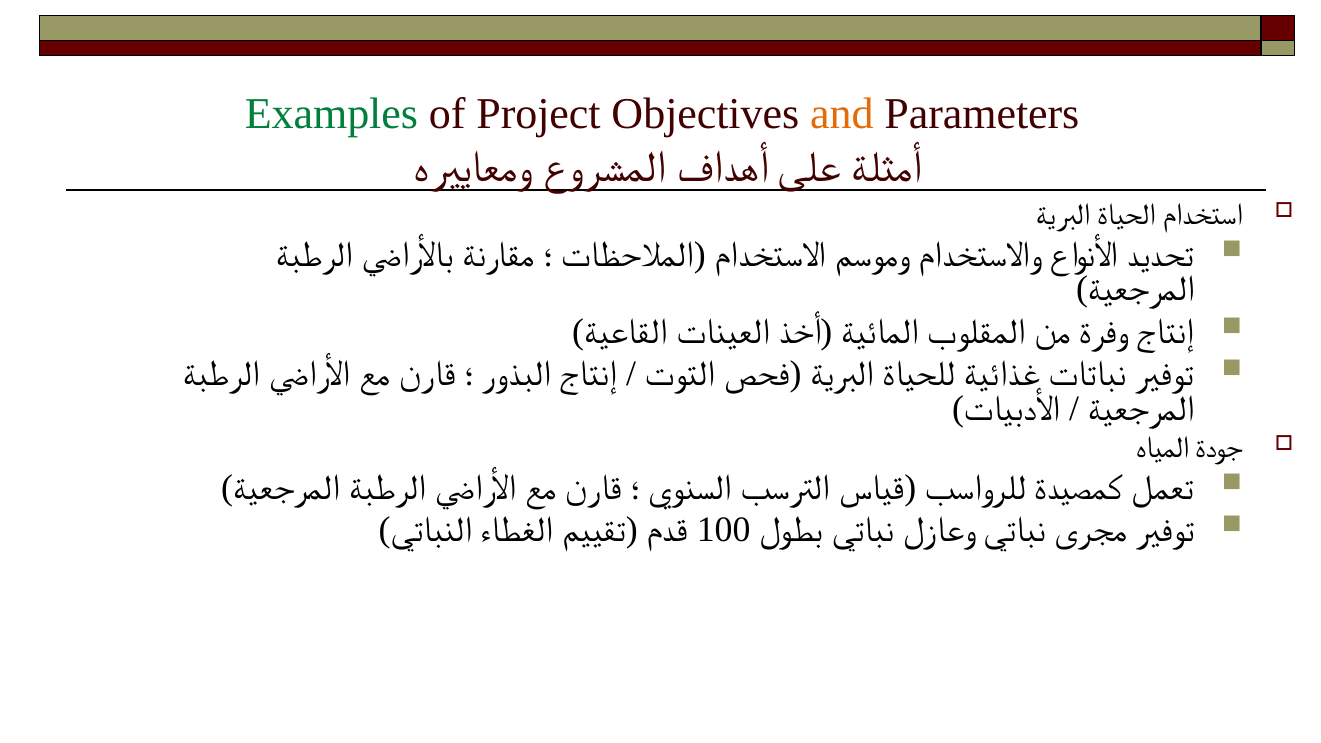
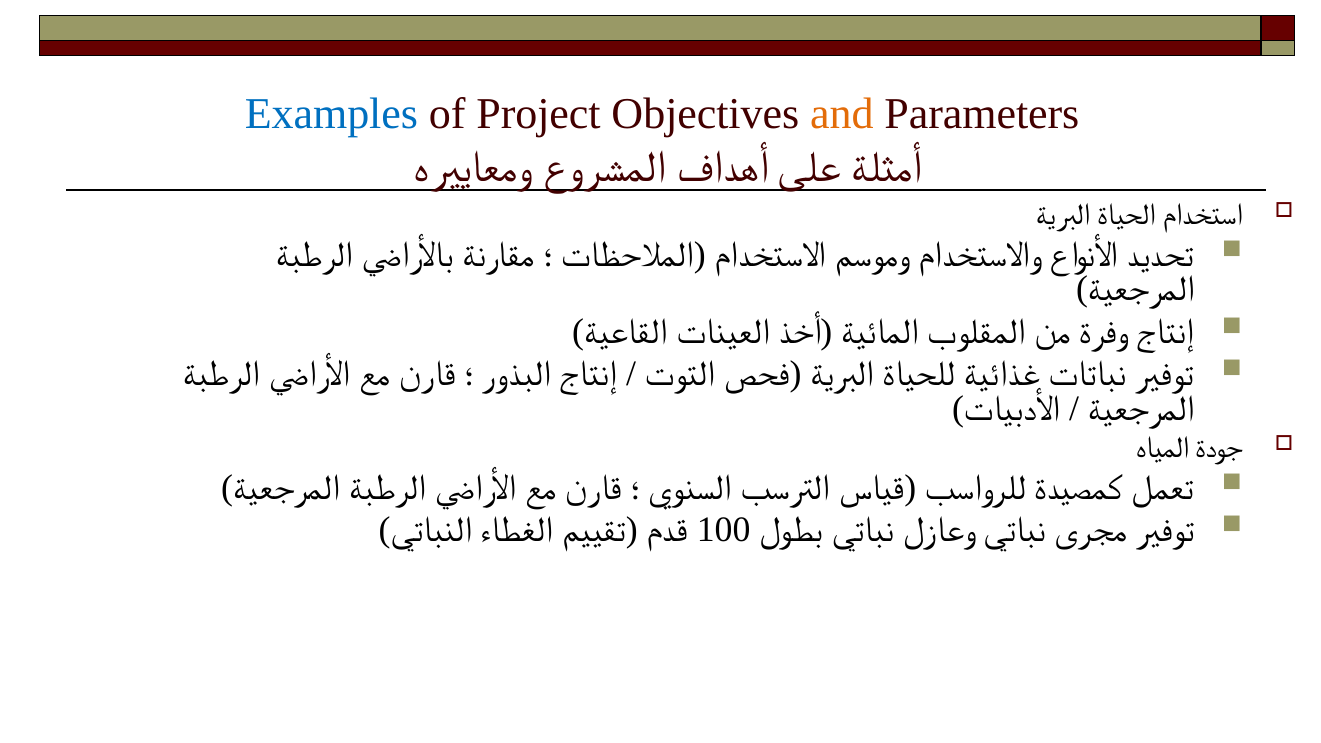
Examples colour: green -> blue
